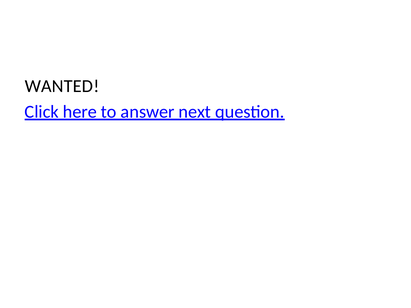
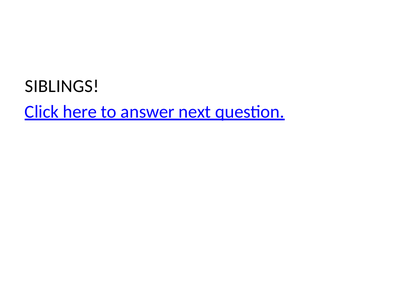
WANTED: WANTED -> SIBLINGS
